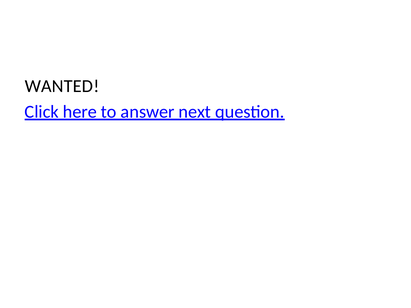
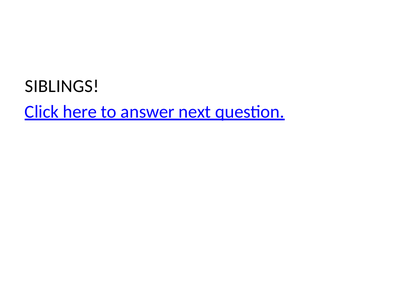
WANTED: WANTED -> SIBLINGS
